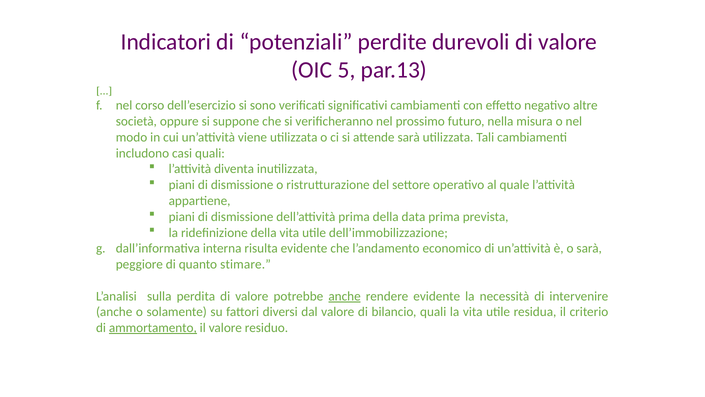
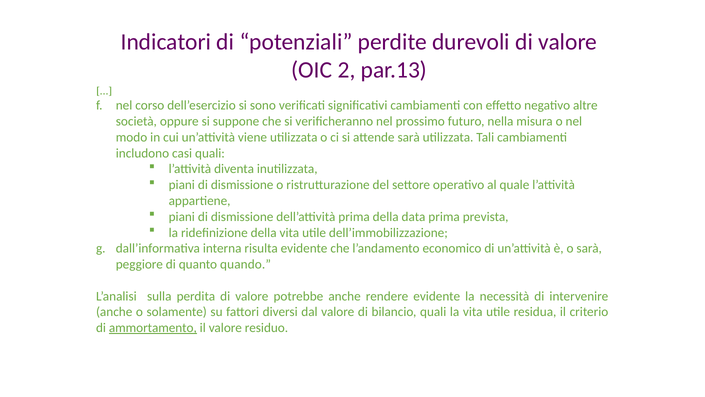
5: 5 -> 2
stimare: stimare -> quando
anche at (345, 296) underline: present -> none
